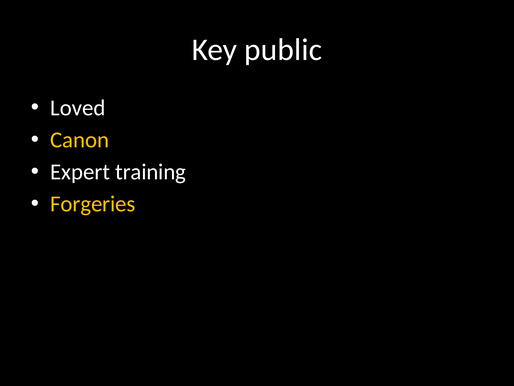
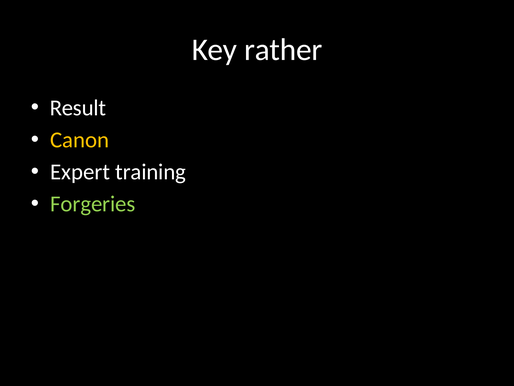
public: public -> rather
Loved: Loved -> Result
Forgeries colour: yellow -> light green
